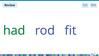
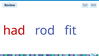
had colour: green -> red
